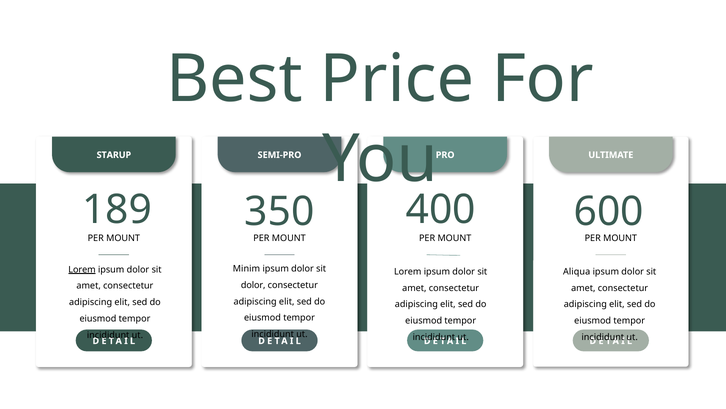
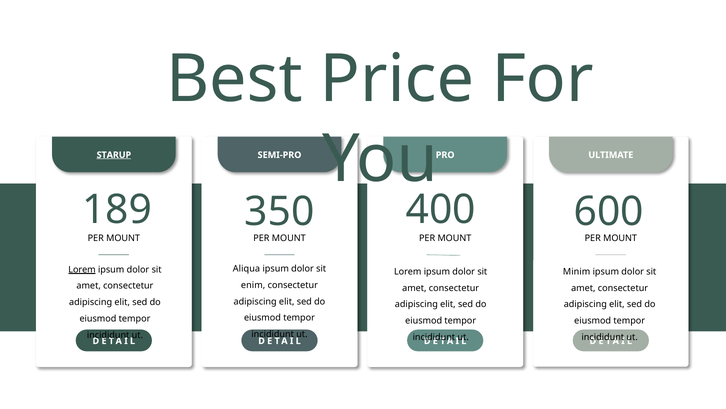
STARUP underline: none -> present
Minim: Minim -> Aliqua
Aliqua: Aliqua -> Minim
dolor at (253, 285): dolor -> enim
